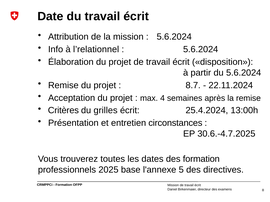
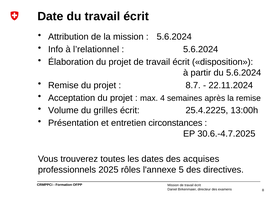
Critères: Critères -> Volume
25.4.2024: 25.4.2024 -> 25.4.2225
des formation: formation -> acquises
base: base -> rôles
